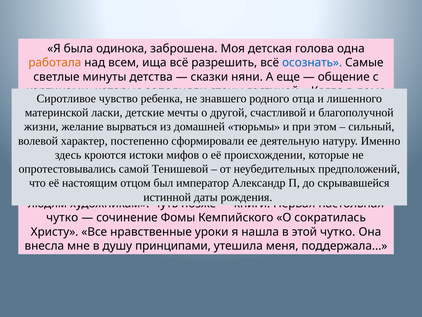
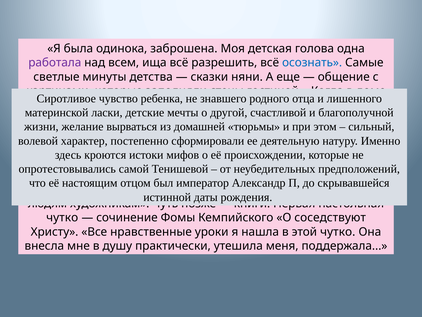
работала colour: orange -> purple
сократилась: сократилась -> соседствуют
принципами: принципами -> практически
